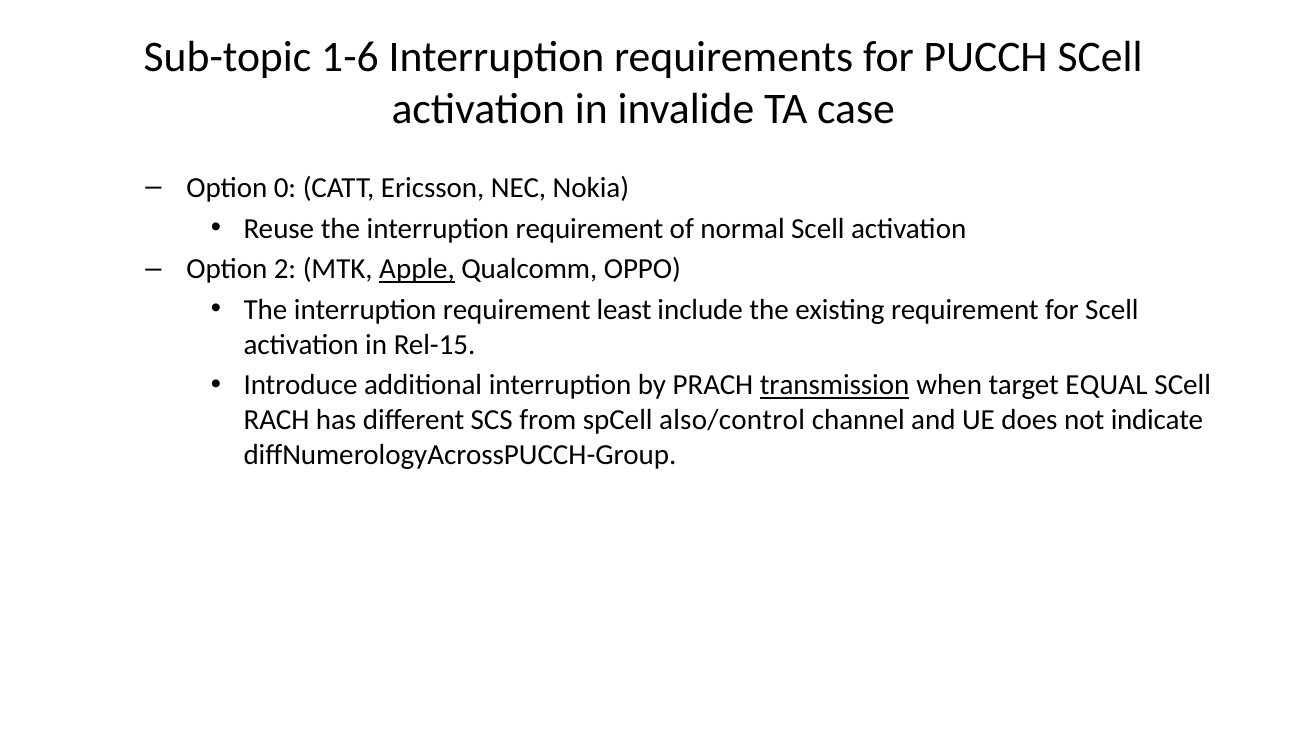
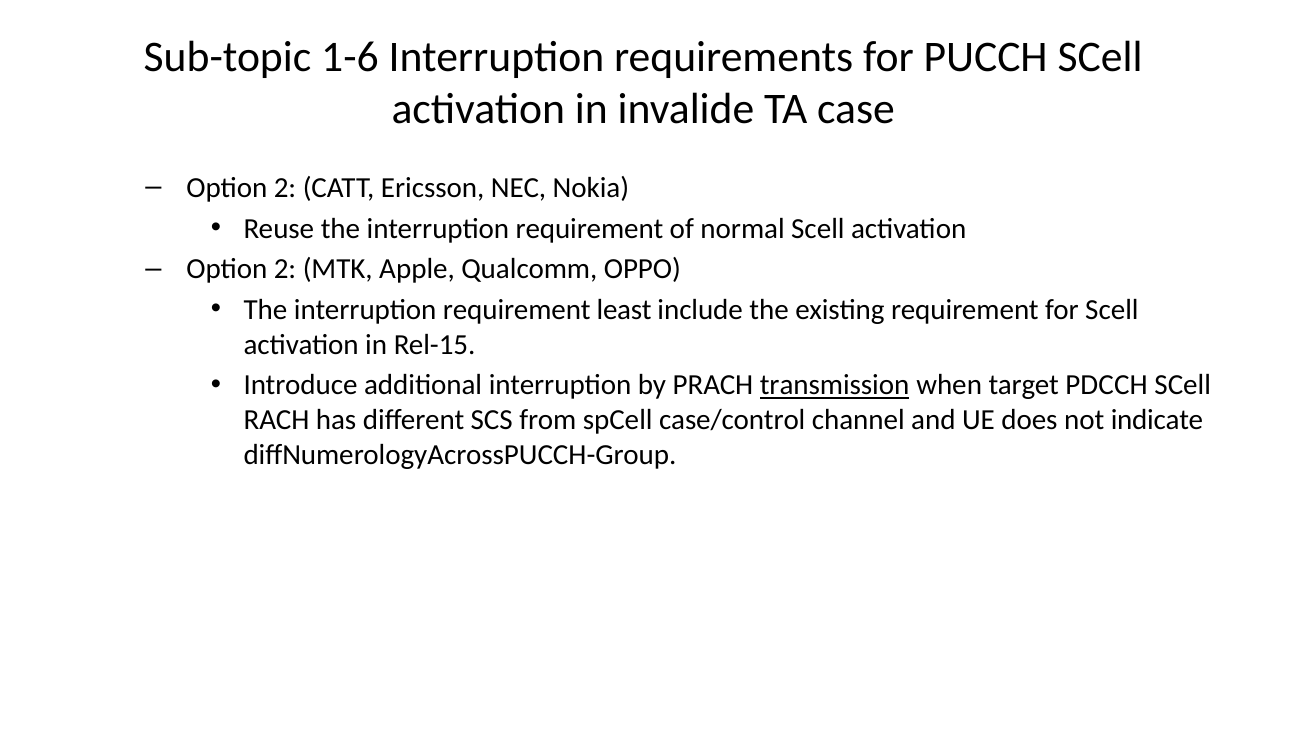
0 at (285, 188): 0 -> 2
Apple underline: present -> none
EQUAL: EQUAL -> PDCCH
also/control: also/control -> case/control
